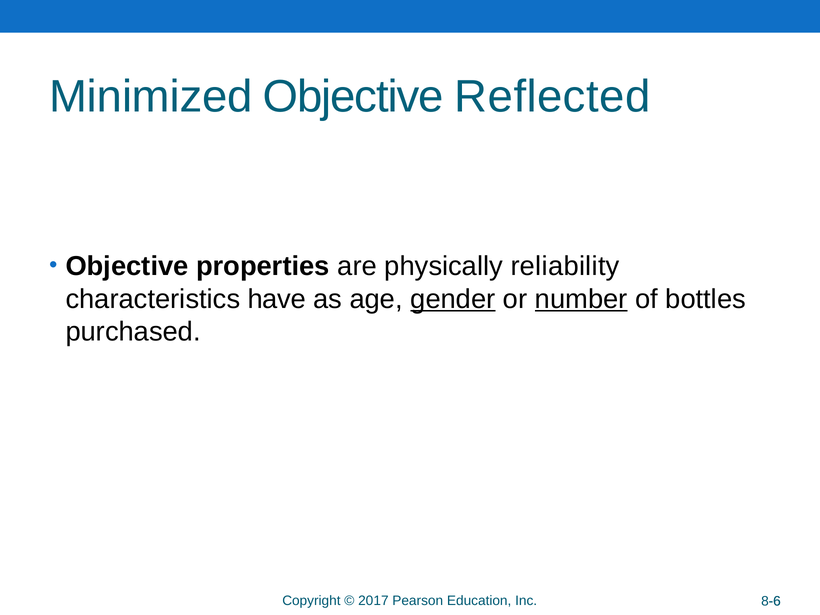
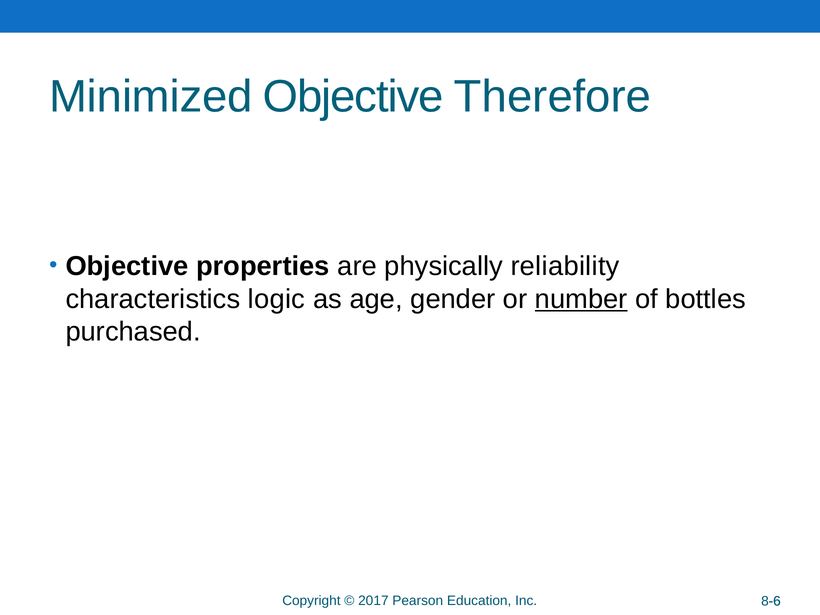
Reflected: Reflected -> Therefore
have: have -> logic
gender underline: present -> none
